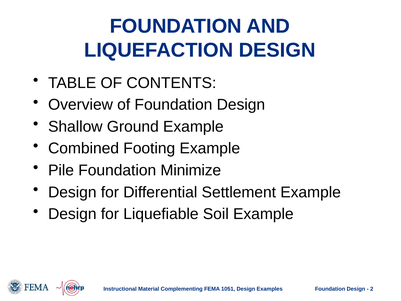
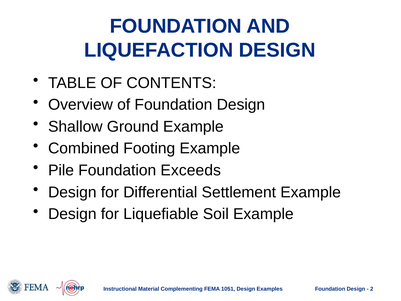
Minimize: Minimize -> Exceeds
